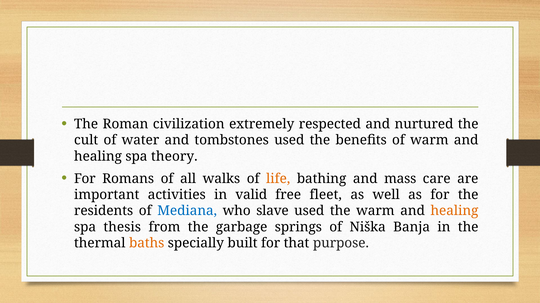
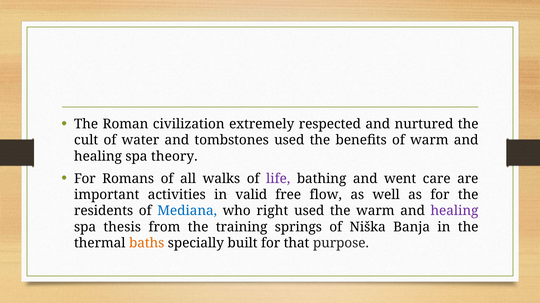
life colour: orange -> purple
mass: mass -> went
fleet: fleet -> flow
slave: slave -> right
healing at (454, 211) colour: orange -> purple
garbage: garbage -> training
